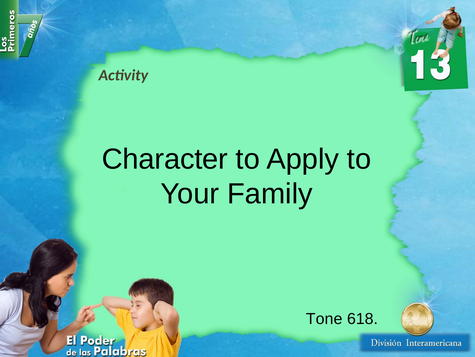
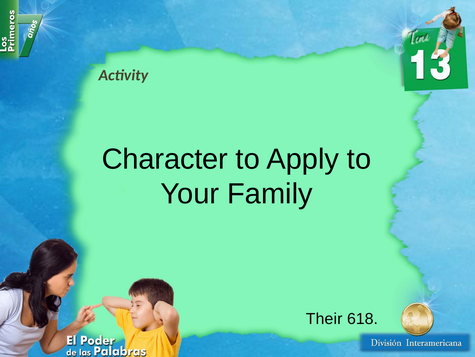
Tone: Tone -> Their
